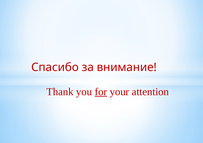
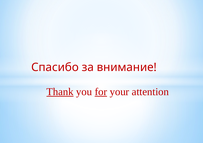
Thank underline: none -> present
